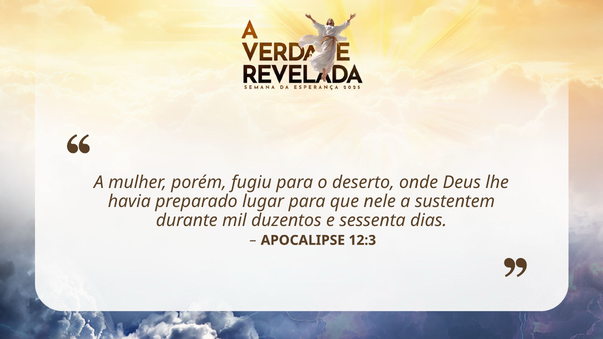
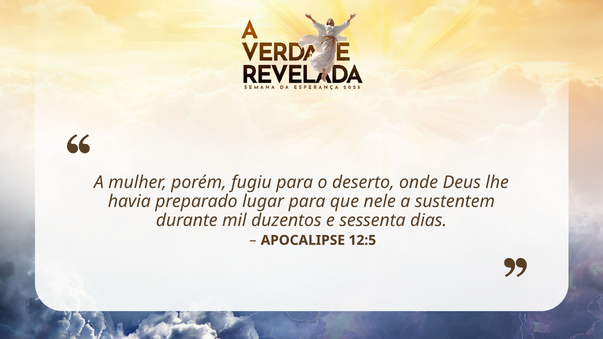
12:3: 12:3 -> 12:5
